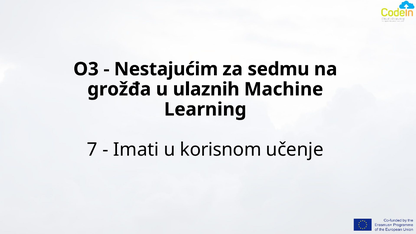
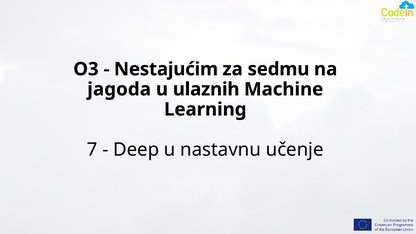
grožđa: grožđa -> jagoda
Imati: Imati -> Deep
korisnom: korisnom -> nastavnu
